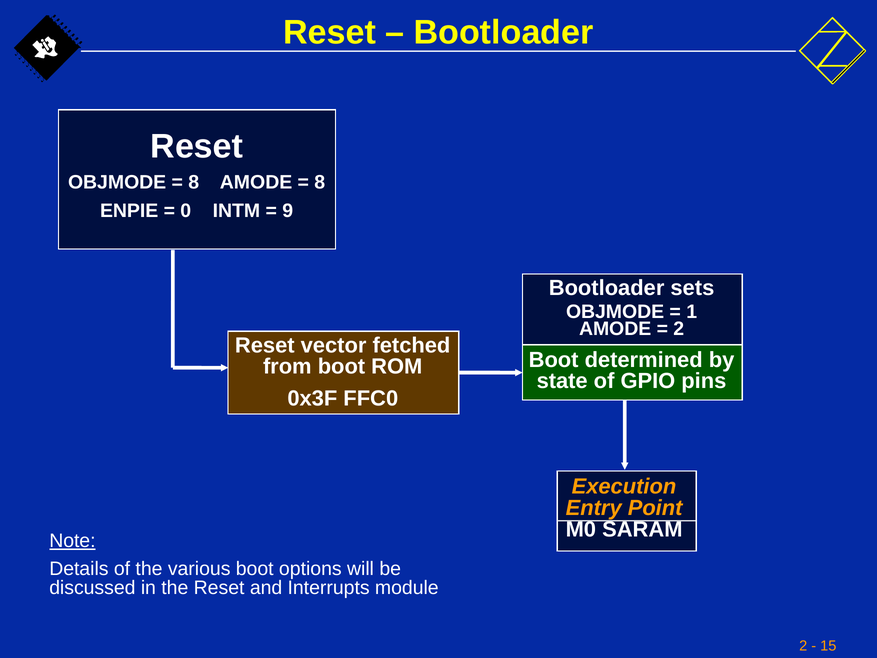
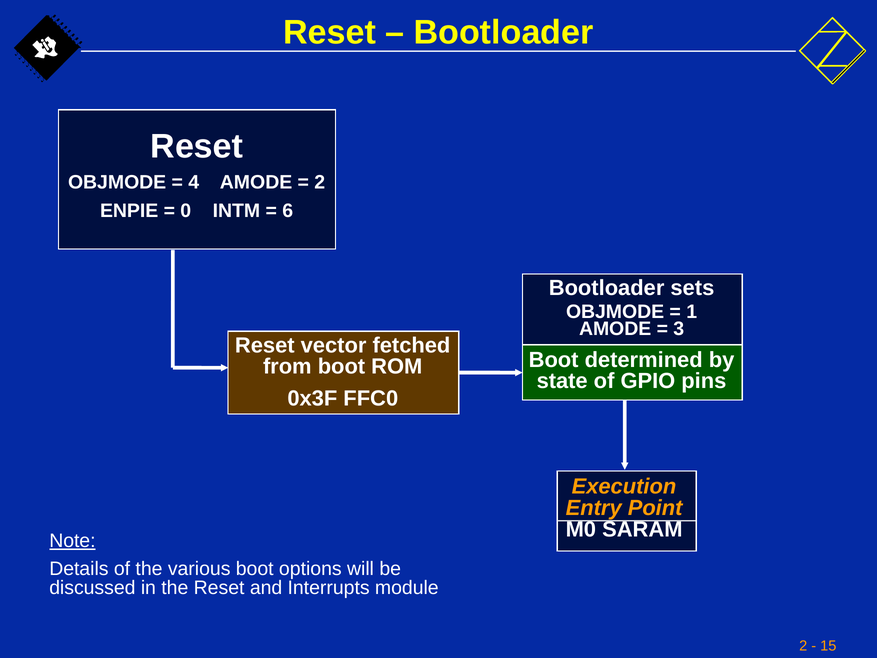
8 at (194, 182): 8 -> 4
8 at (320, 182): 8 -> 2
9: 9 -> 6
2 at (679, 329): 2 -> 3
